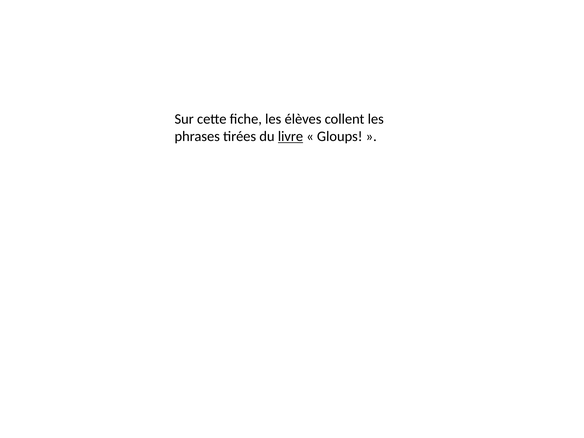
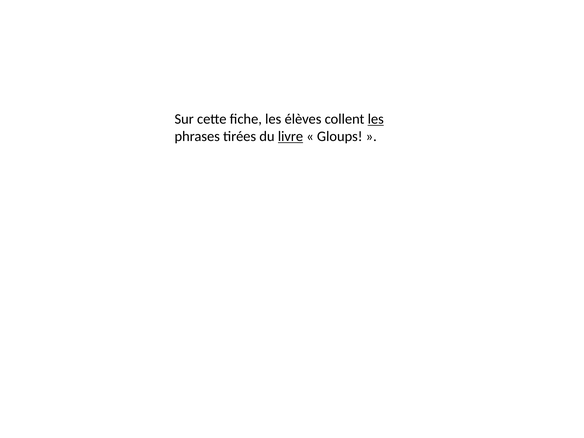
les at (376, 119) underline: none -> present
